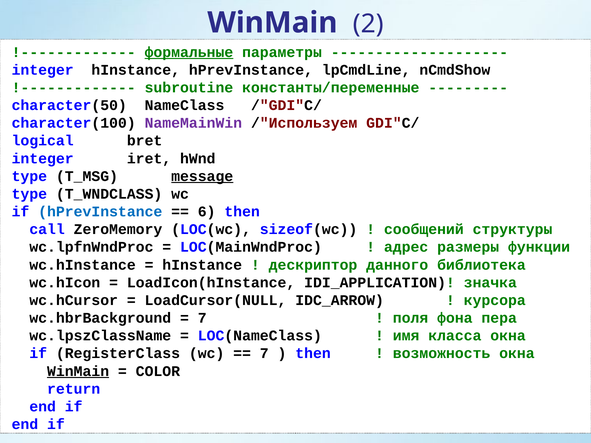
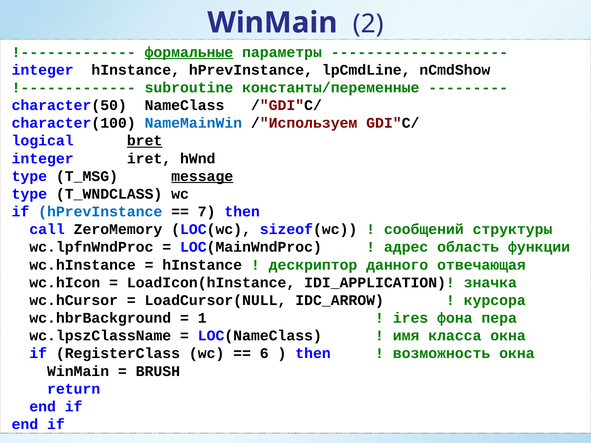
NameMainWin colour: purple -> blue
bret underline: none -> present
6: 6 -> 7
размеры: размеры -> область
библиотека: библиотека -> отвечающая
7 at (202, 318): 7 -> 1
поля: поля -> ires
7 at (264, 354): 7 -> 6
WinMain at (78, 371) underline: present -> none
COLOR: COLOR -> BRUSH
